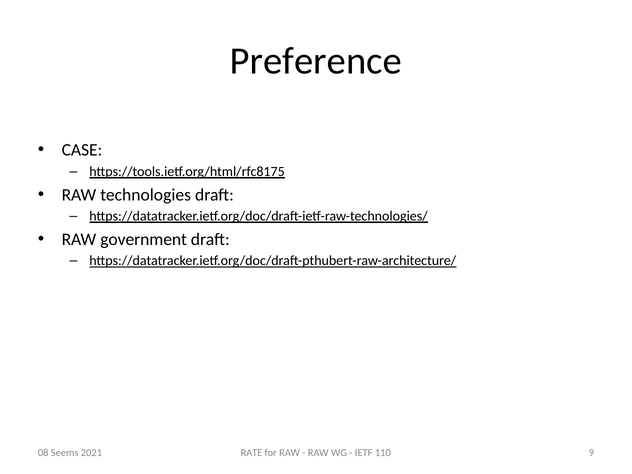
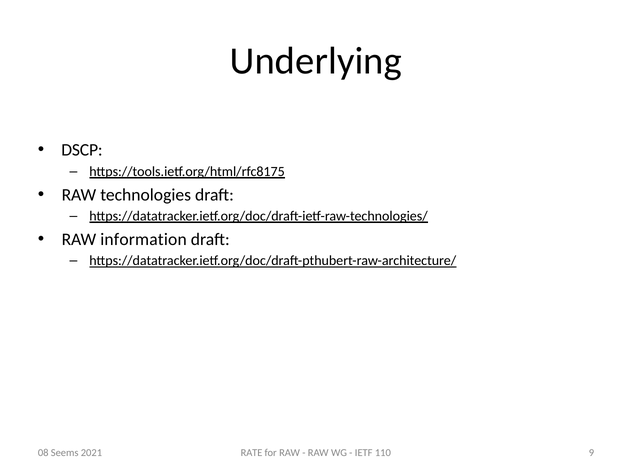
Preference: Preference -> Underlying
CASE: CASE -> DSCP
government: government -> information
